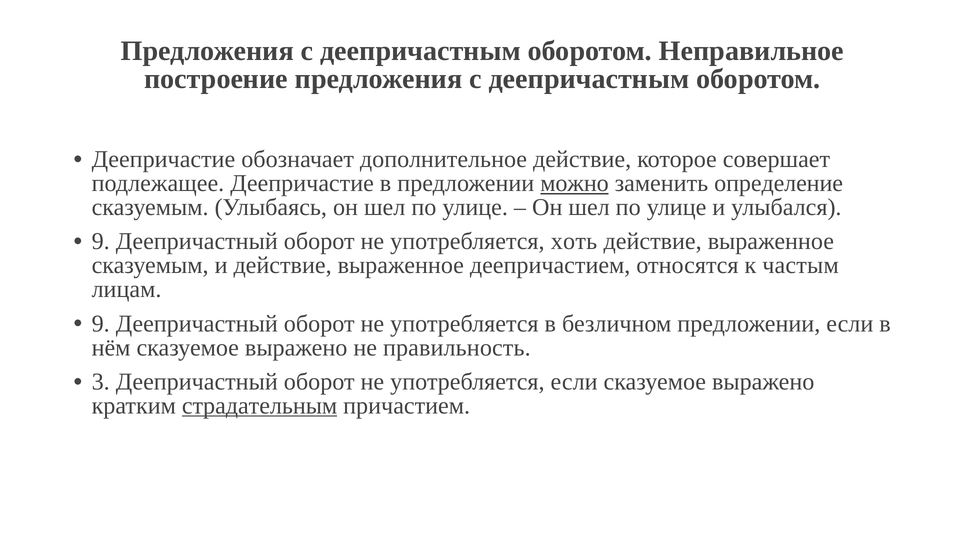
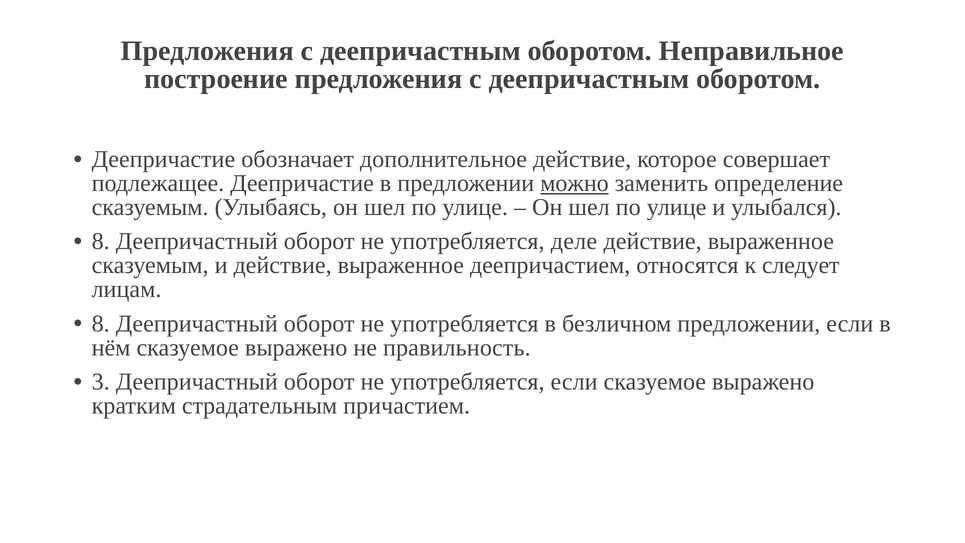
9 at (101, 241): 9 -> 8
хоть: хоть -> деле
частым: частым -> следует
9 at (101, 323): 9 -> 8
страдательным underline: present -> none
